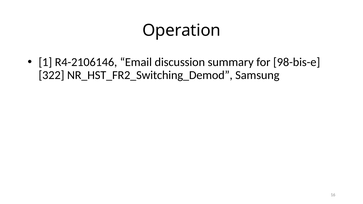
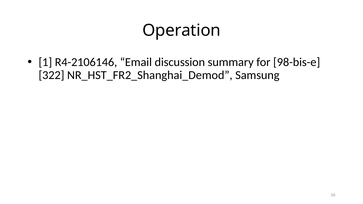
NR_HST_FR2_Switching_Demod: NR_HST_FR2_Switching_Demod -> NR_HST_FR2_Shanghai_Demod
